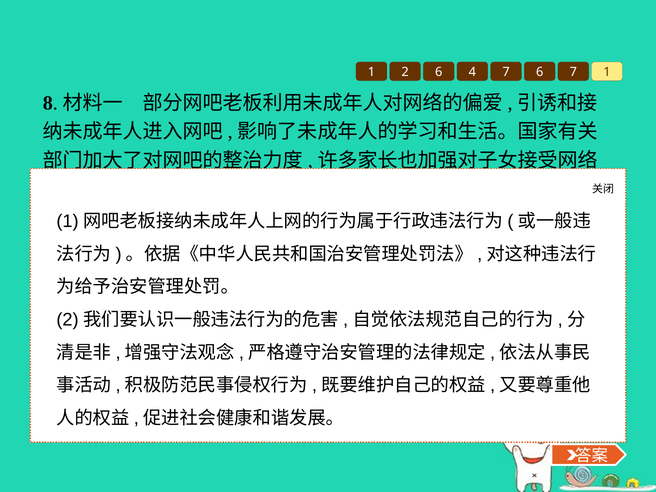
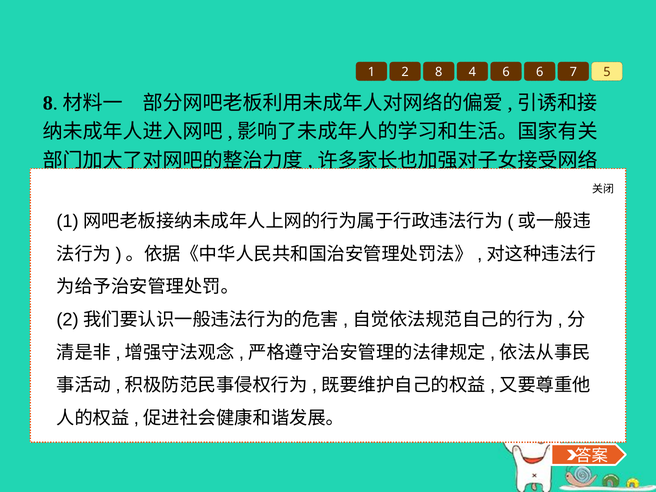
2 6: 6 -> 8
4 7: 7 -> 6
7 1: 1 -> 5
